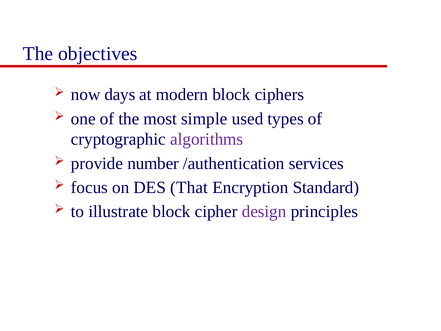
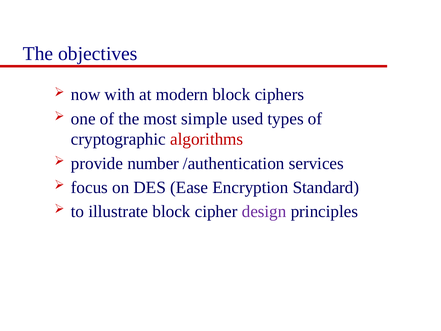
days: days -> with
algorithms colour: purple -> red
That: That -> Ease
